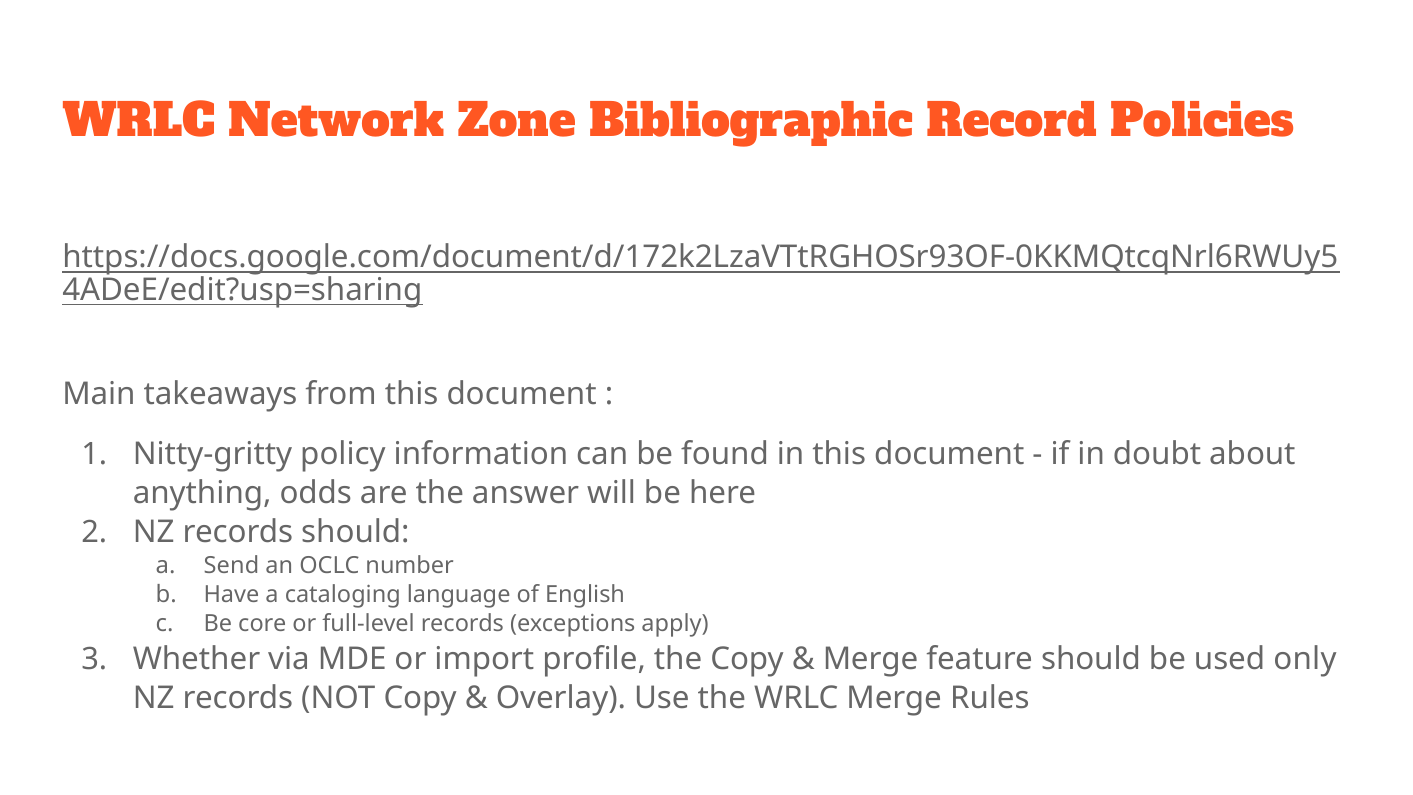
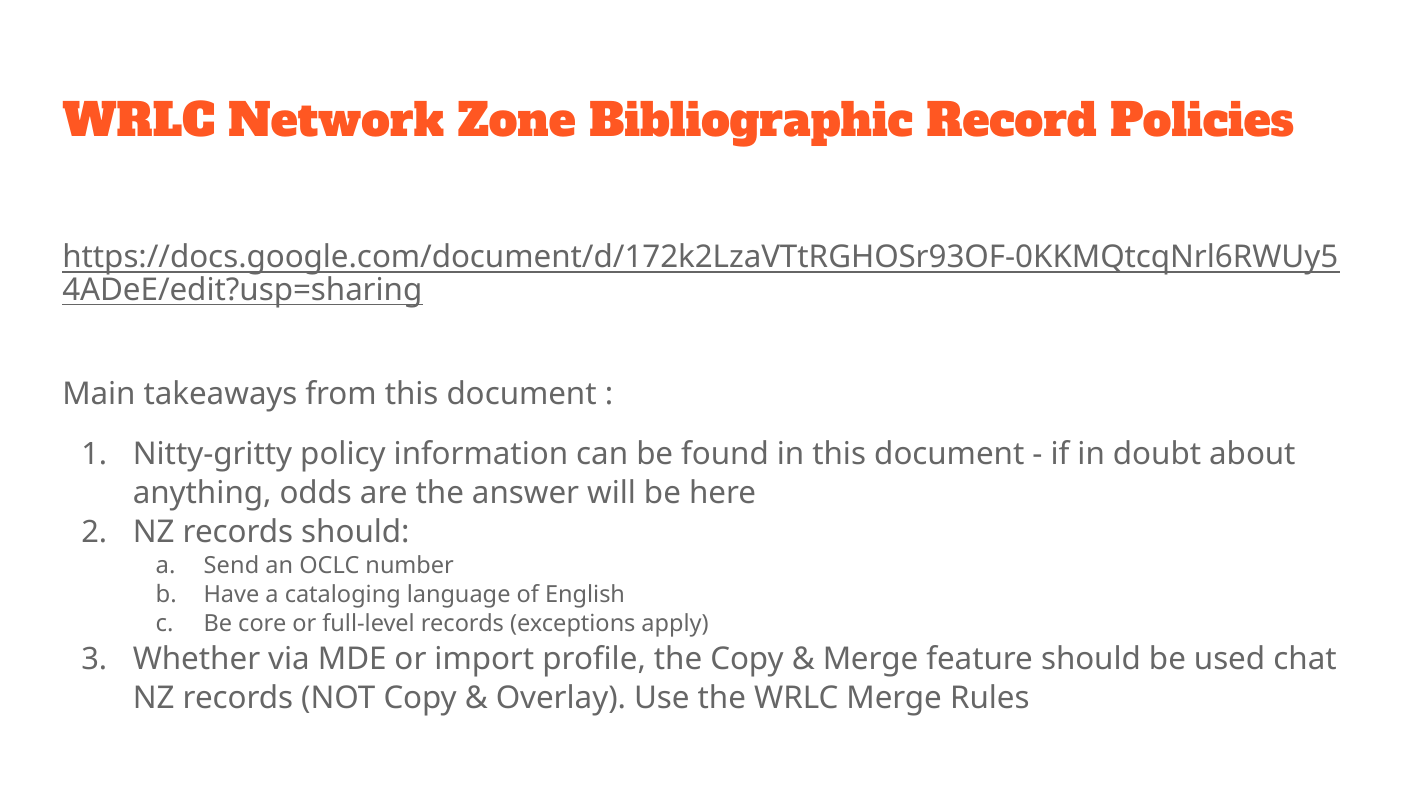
only: only -> chat
